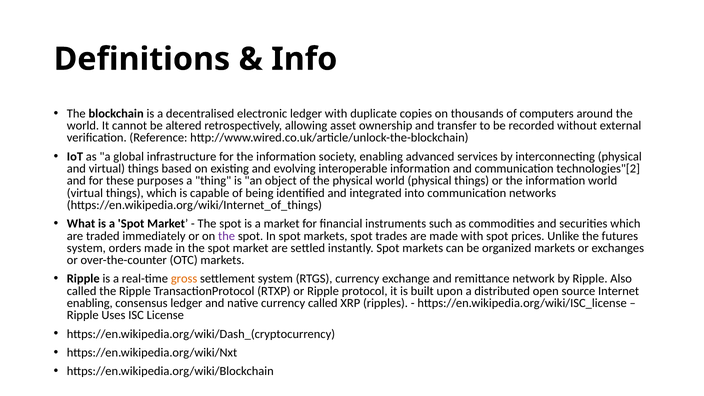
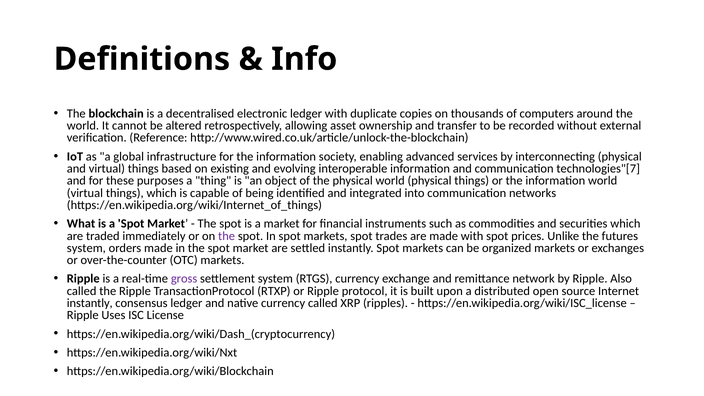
technologies"[2: technologies"[2 -> technologies"[7
gross colour: orange -> purple
enabling at (90, 303): enabling -> instantly
